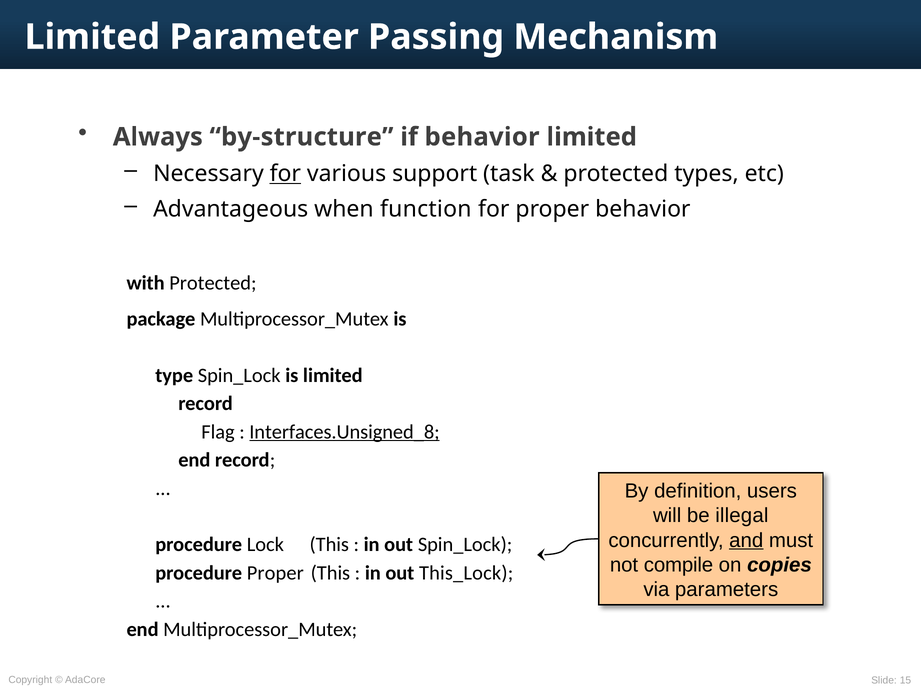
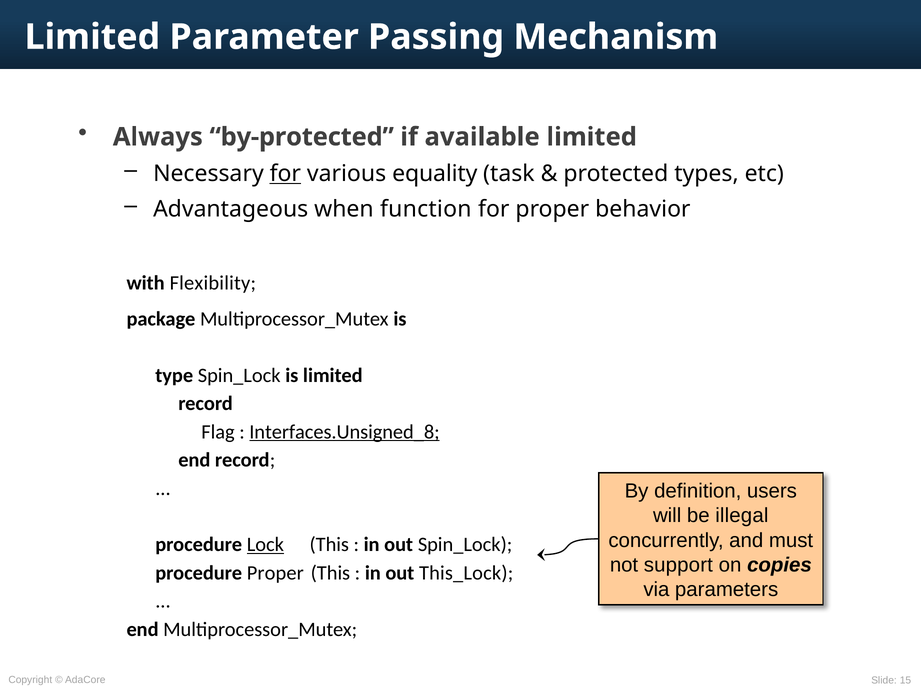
by-structure: by-structure -> by-protected
if behavior: behavior -> available
support: support -> equality
with Protected: Protected -> Flexibility
and underline: present -> none
Lock underline: none -> present
compile: compile -> support
